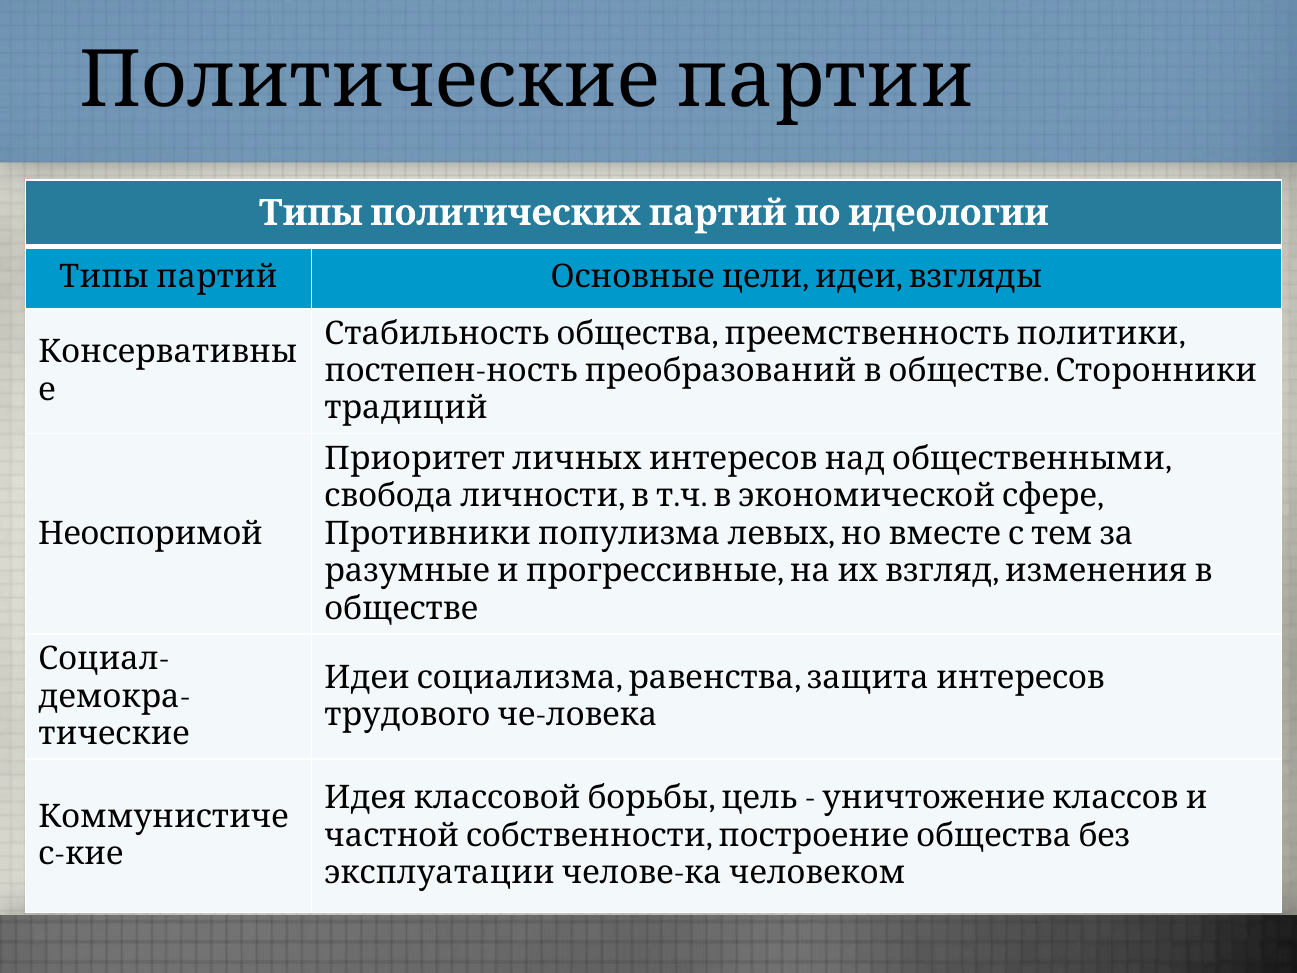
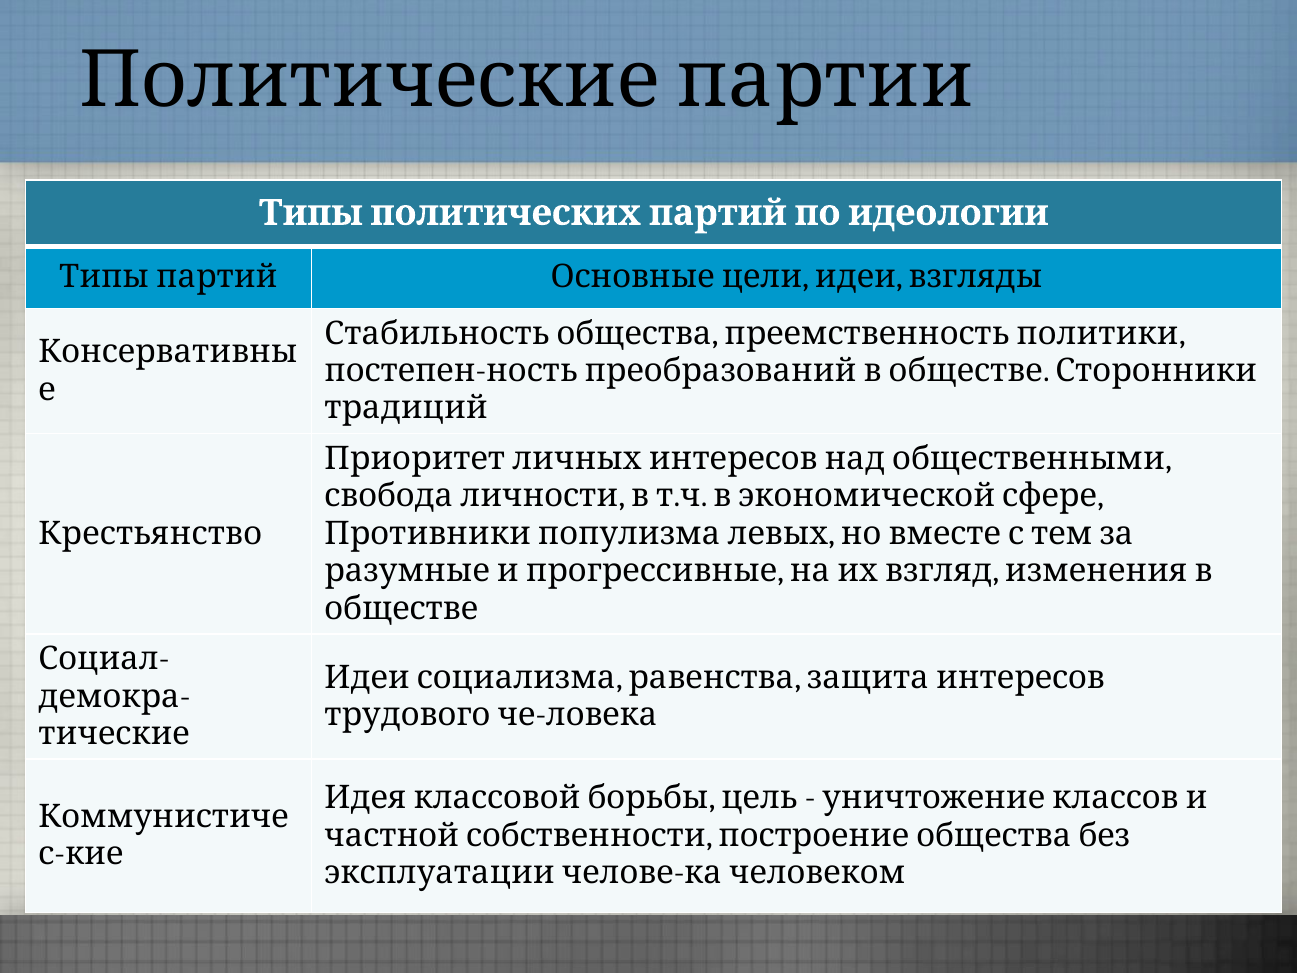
Неоспоримой: Неоспоримой -> Крестьянство
